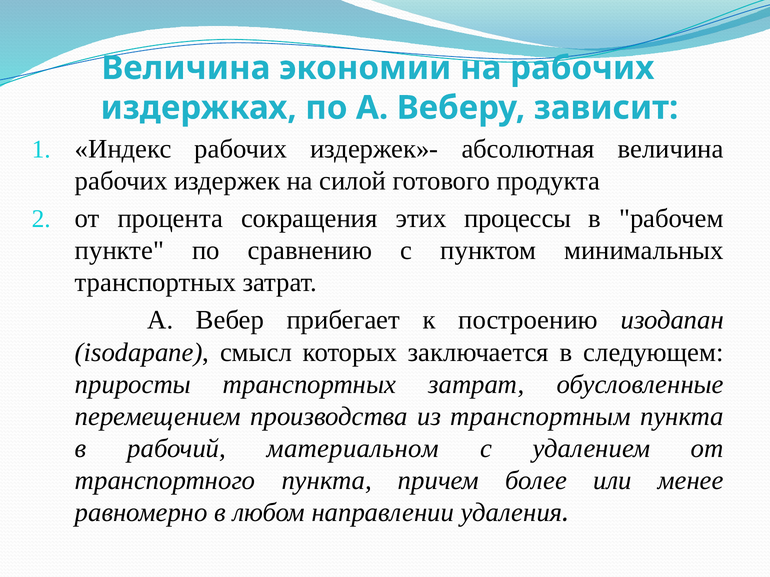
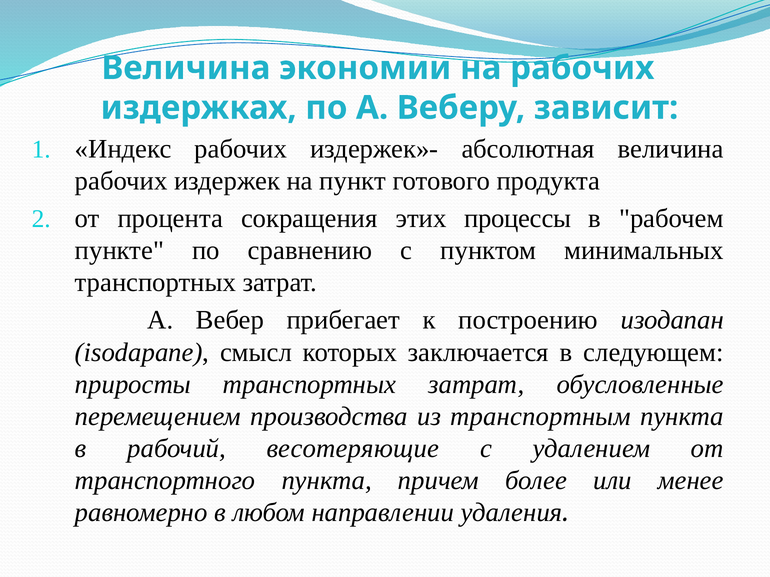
силой: силой -> пункт
материальном: материальном -> весотеряющие
